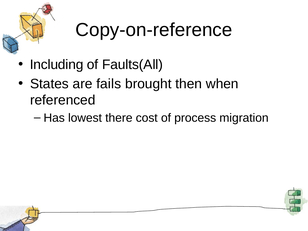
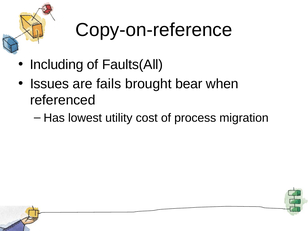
States: States -> Issues
then: then -> bear
there: there -> utility
